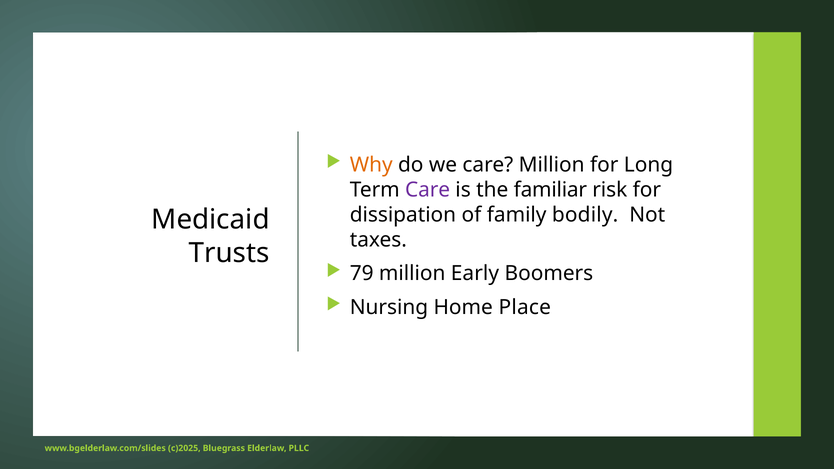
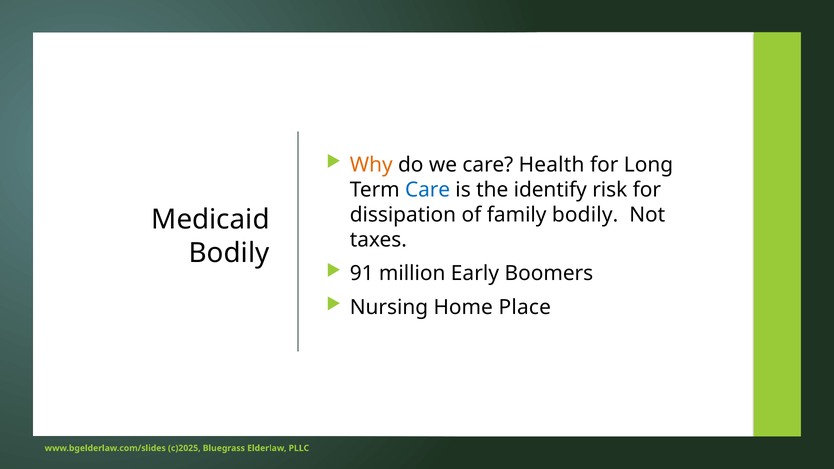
care Million: Million -> Health
Care at (428, 190) colour: purple -> blue
familiar: familiar -> identify
Trusts at (229, 253): Trusts -> Bodily
79: 79 -> 91
